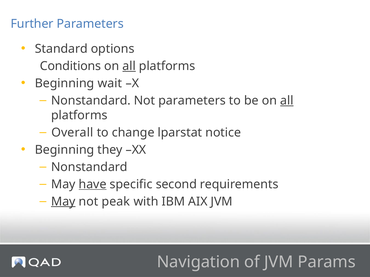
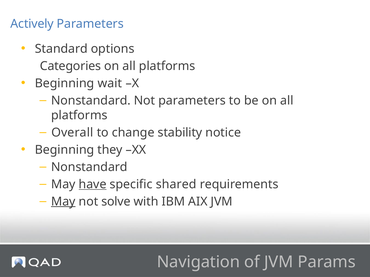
Further: Further -> Actively
Conditions: Conditions -> Categories
all at (129, 66) underline: present -> none
all at (287, 101) underline: present -> none
lparstat: lparstat -> stability
second: second -> shared
peak: peak -> solve
